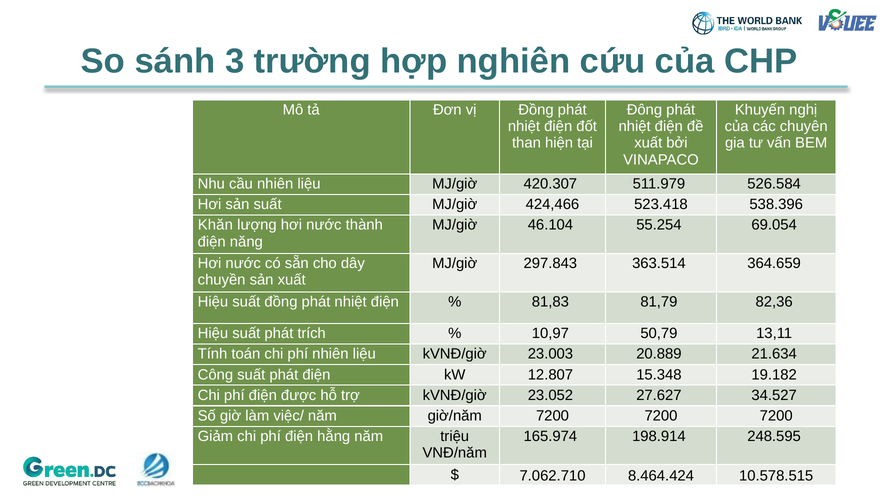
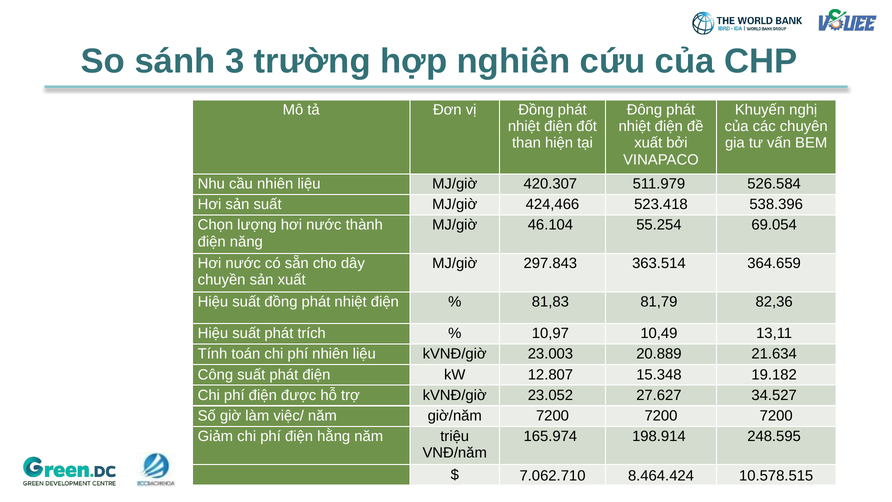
Khăn: Khăn -> Chọn
50,79: 50,79 -> 10,49
